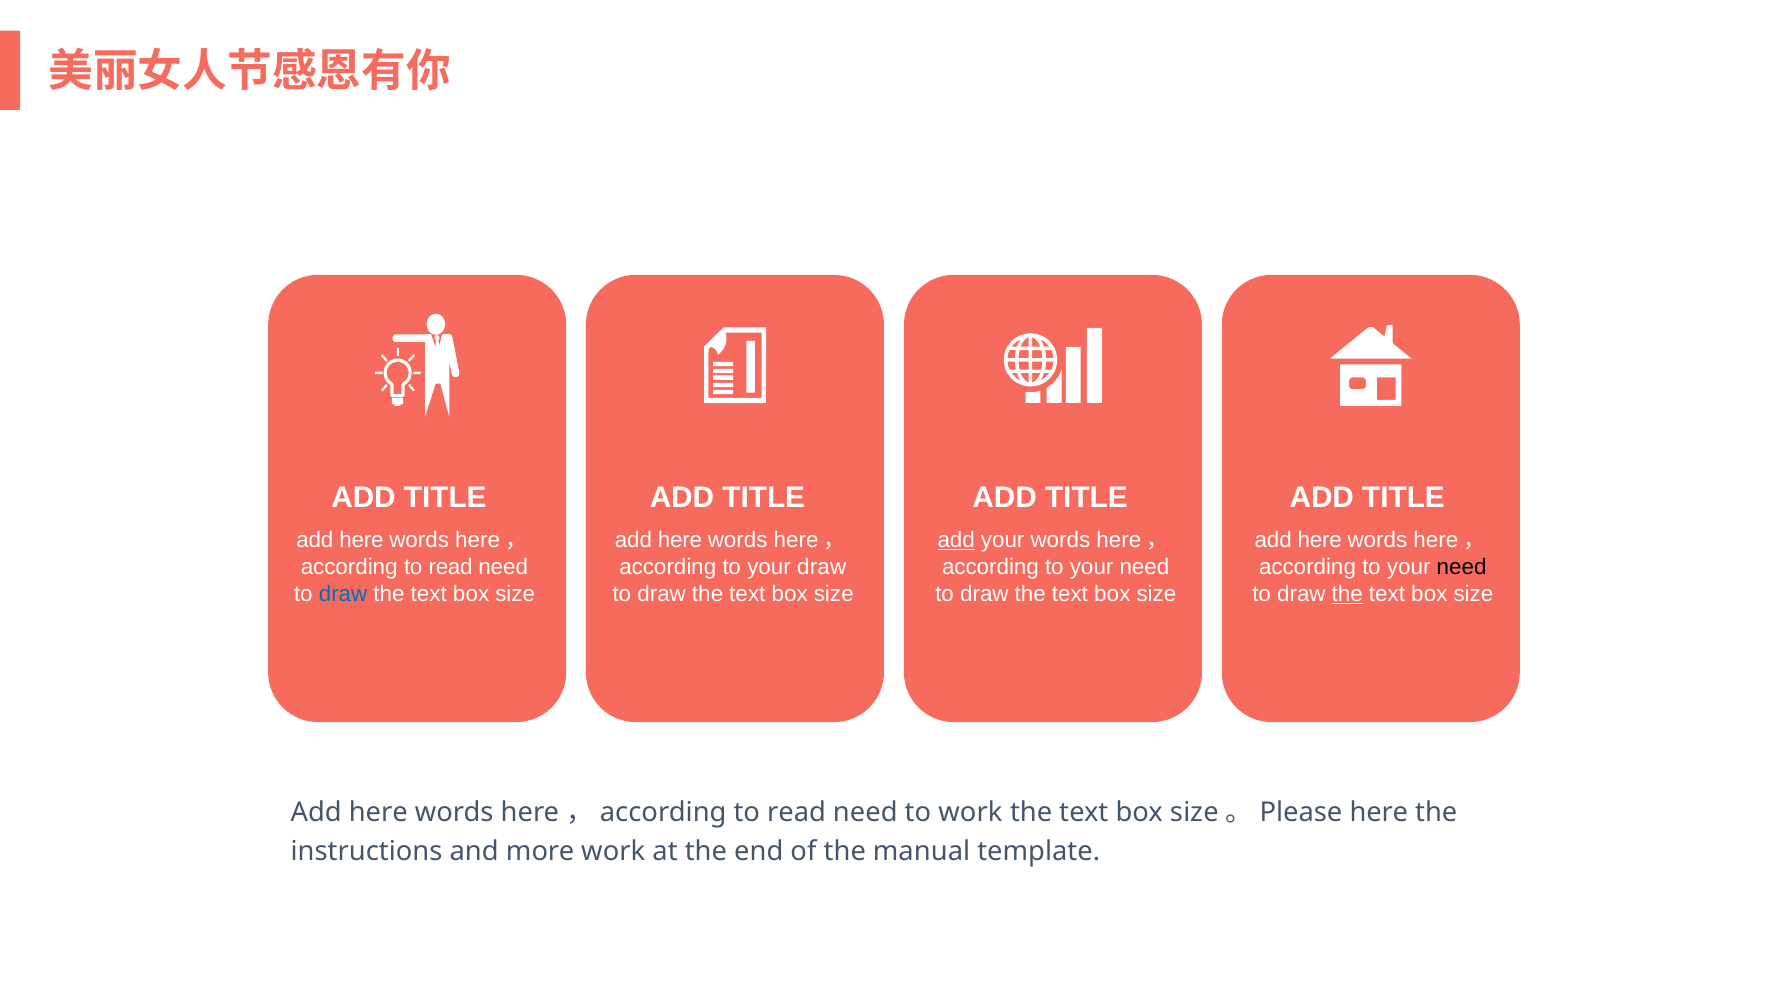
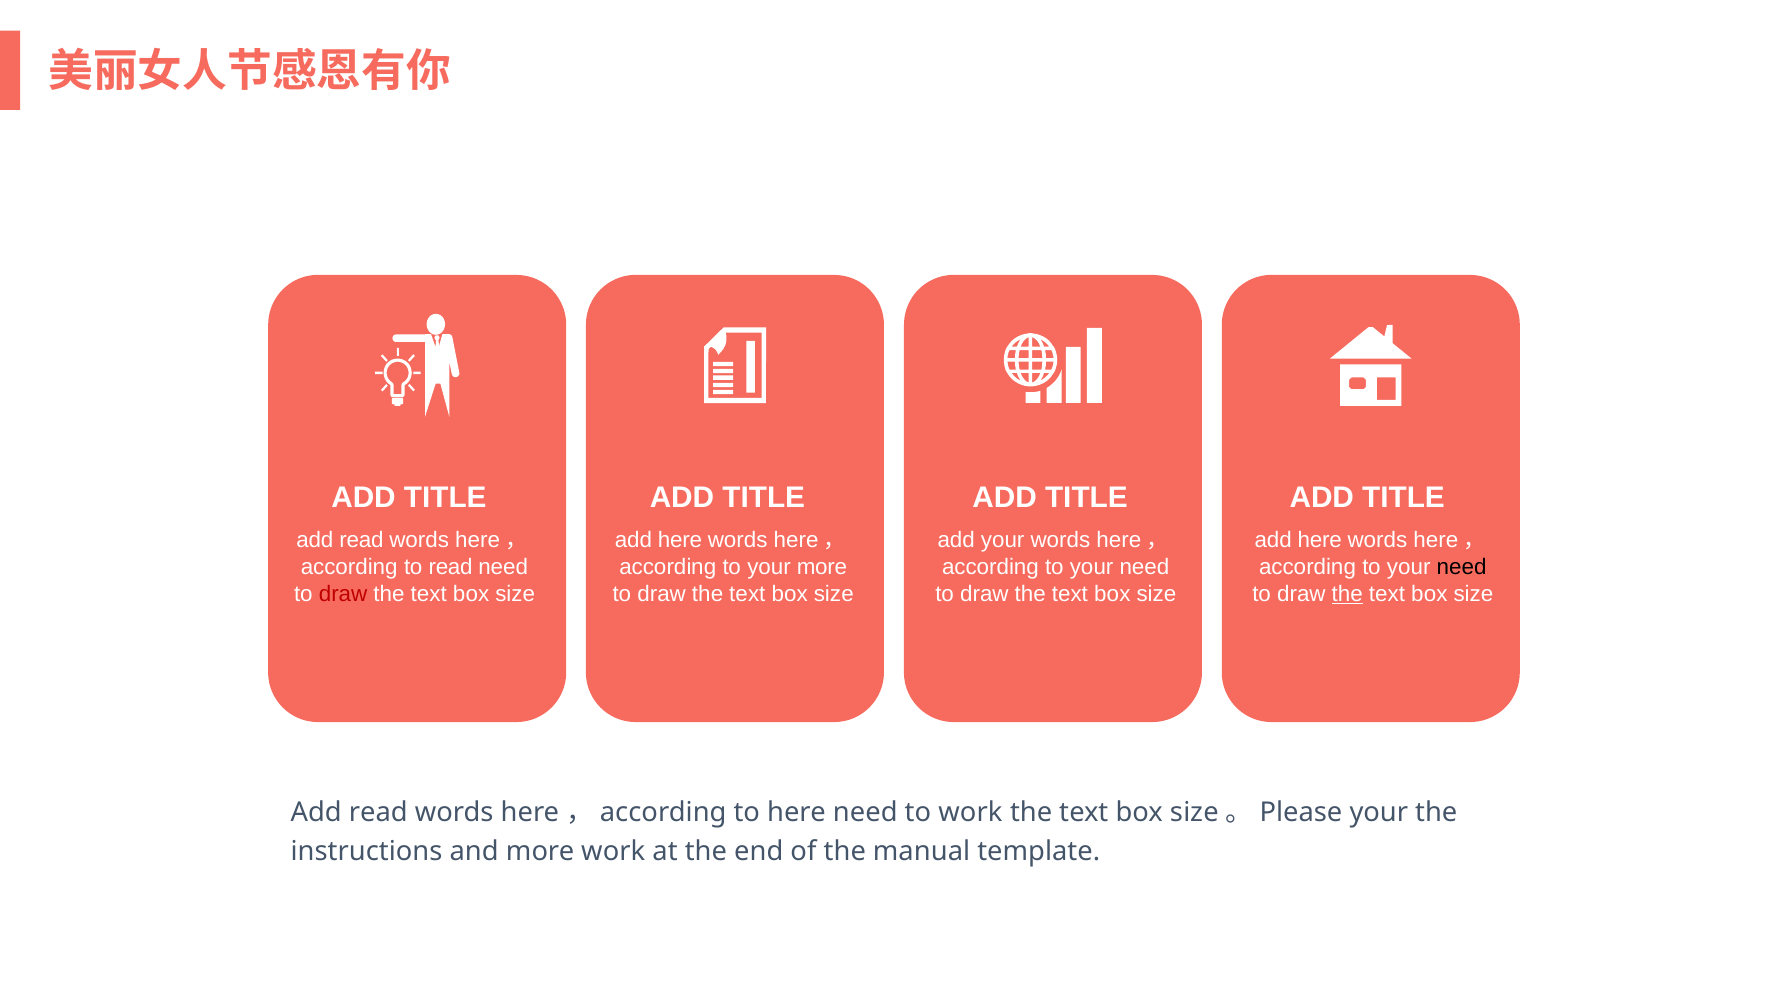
here at (361, 540): here -> read
add at (956, 540) underline: present -> none
your draw: draw -> more
draw at (343, 593) colour: blue -> red
here at (378, 812): here -> read
read at (797, 812): read -> here
here at (1379, 812): here -> your
